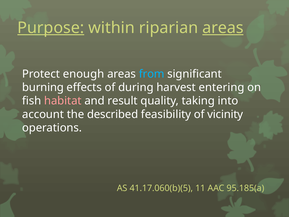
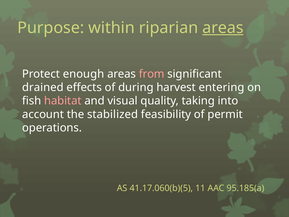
Purpose underline: present -> none
from colour: light blue -> pink
burning: burning -> drained
result: result -> visual
described: described -> stabilized
vicinity: vicinity -> permit
